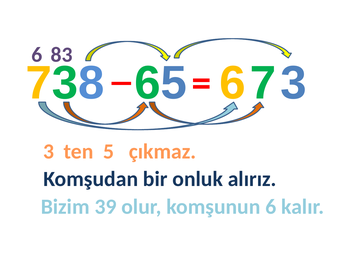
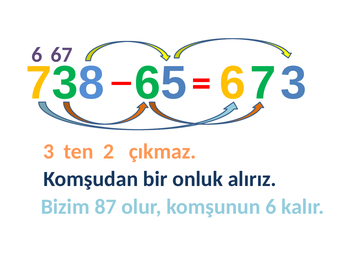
83: 83 -> 67
5: 5 -> 2
39: 39 -> 87
